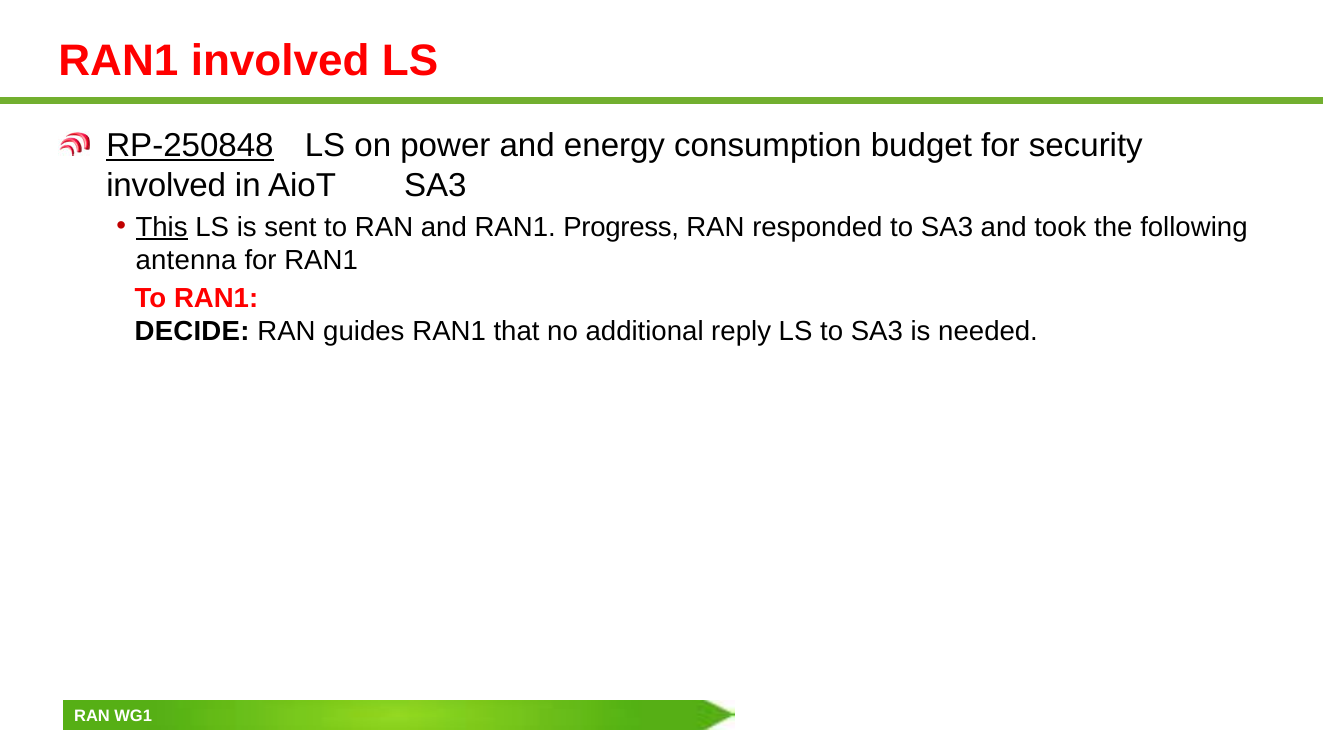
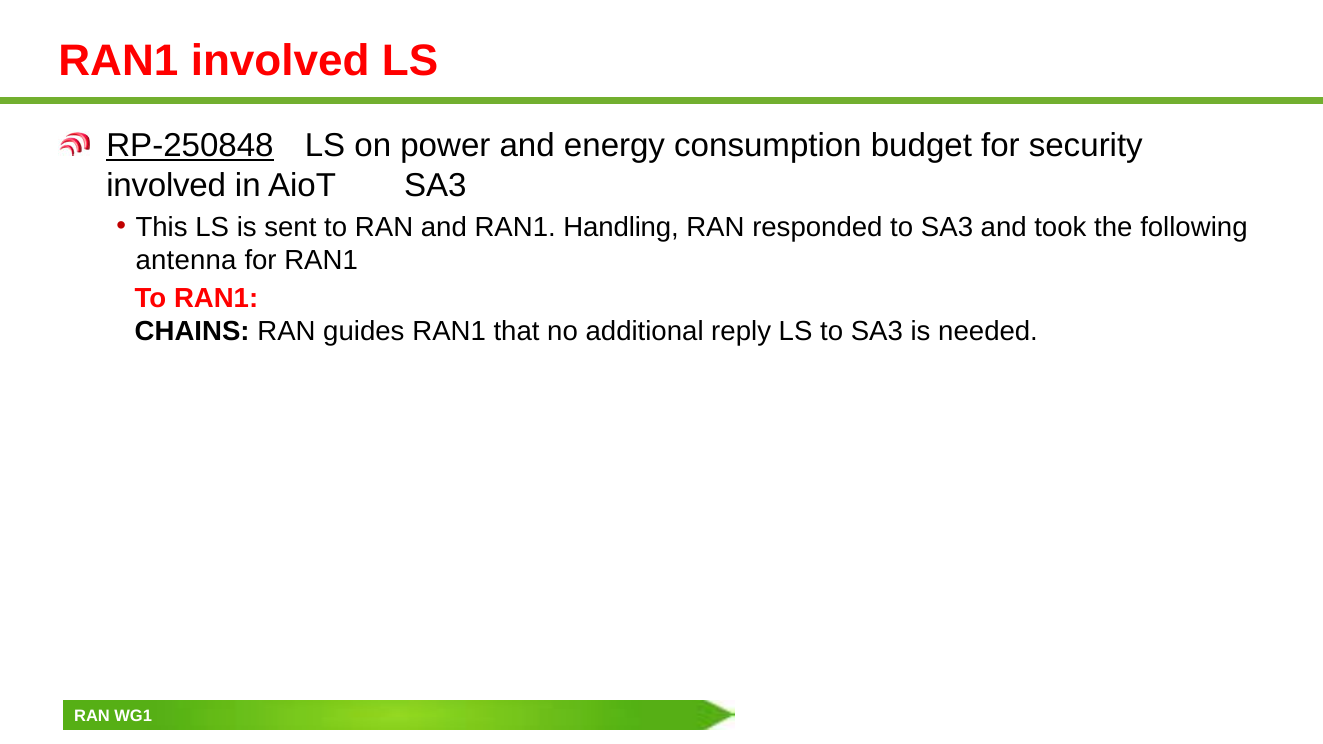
This underline: present -> none
Progress: Progress -> Handling
DECIDE: DECIDE -> CHAINS
